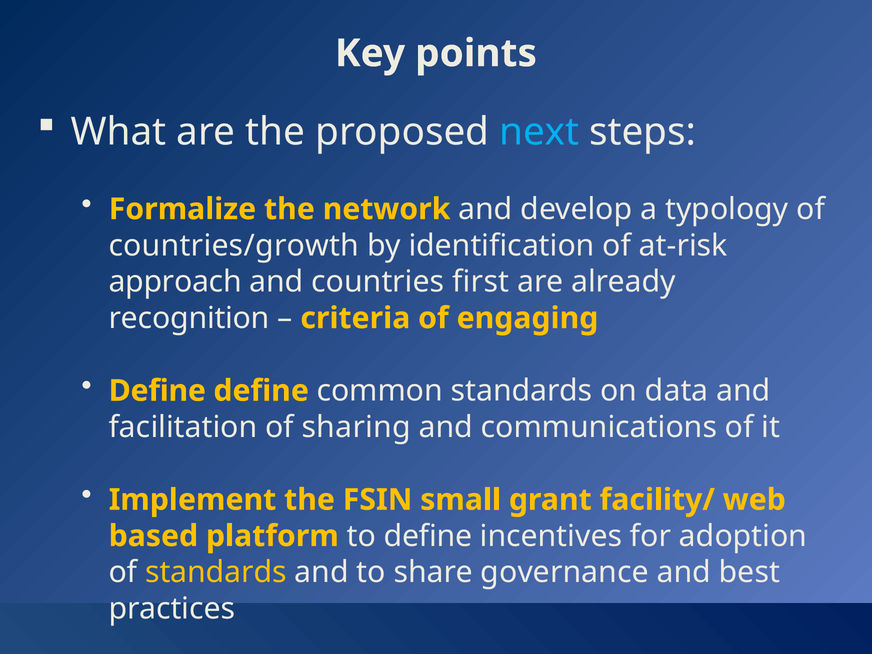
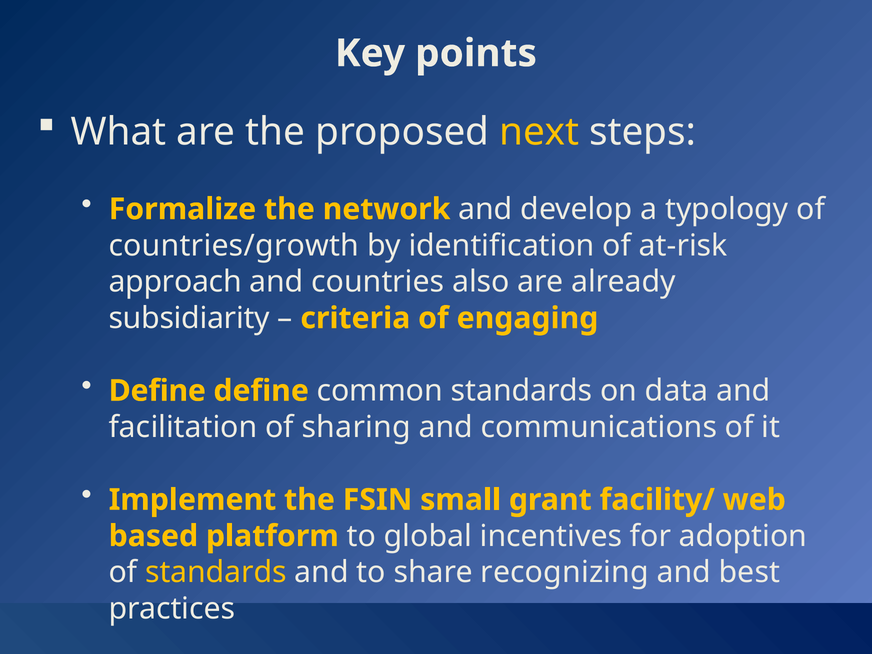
next colour: light blue -> yellow
first: first -> also
recognition: recognition -> subsidiarity
to define: define -> global
governance: governance -> recognizing
